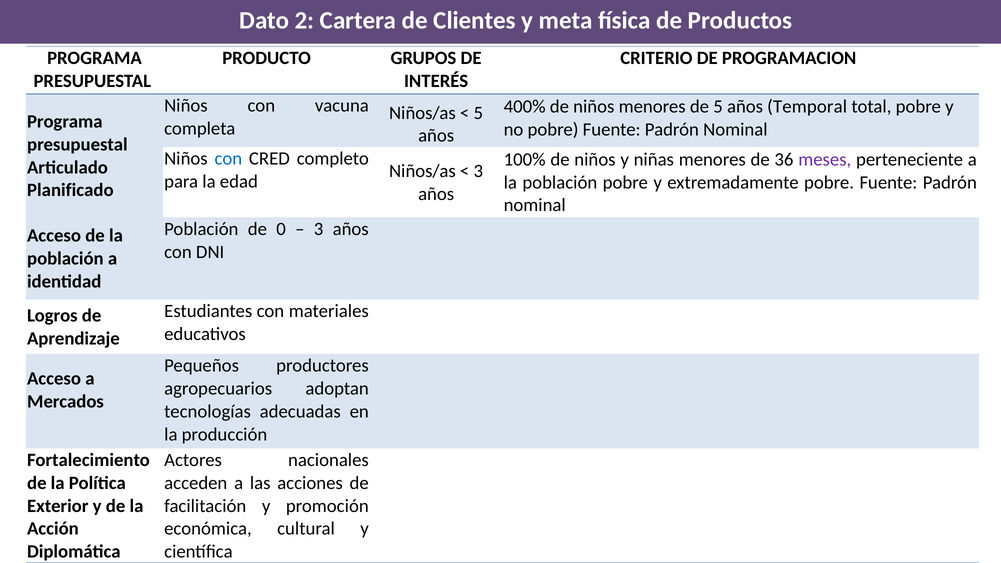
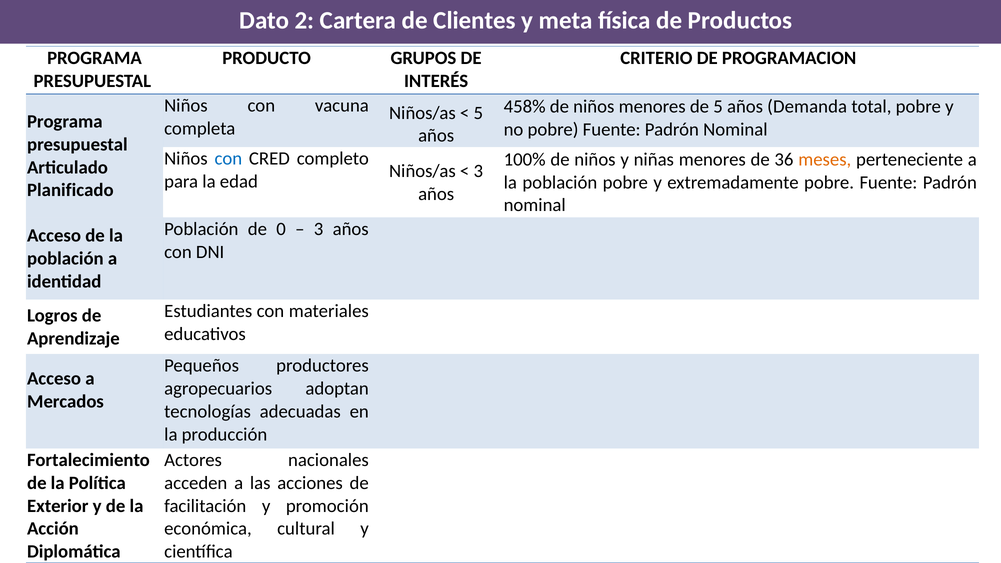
400%: 400% -> 458%
Temporal: Temporal -> Demanda
meses colour: purple -> orange
